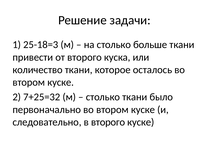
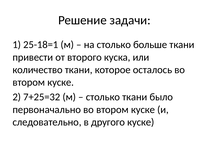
25-18=3: 25-18=3 -> 25-18=1
в второго: второго -> другого
